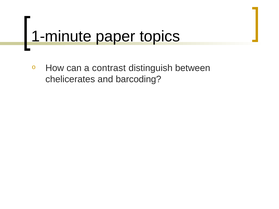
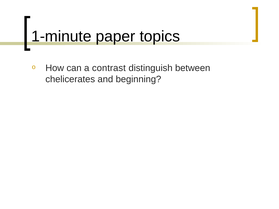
barcoding: barcoding -> beginning
